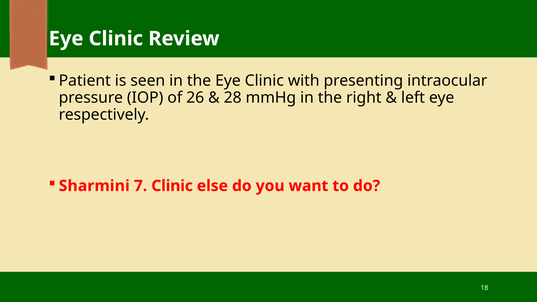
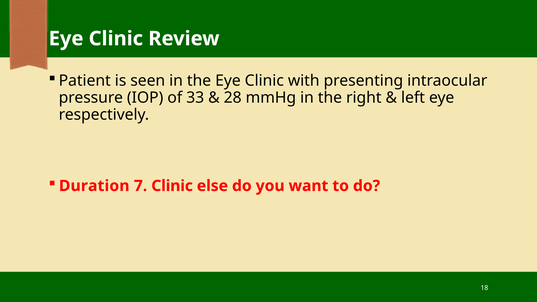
26: 26 -> 33
Sharmini: Sharmini -> Duration
